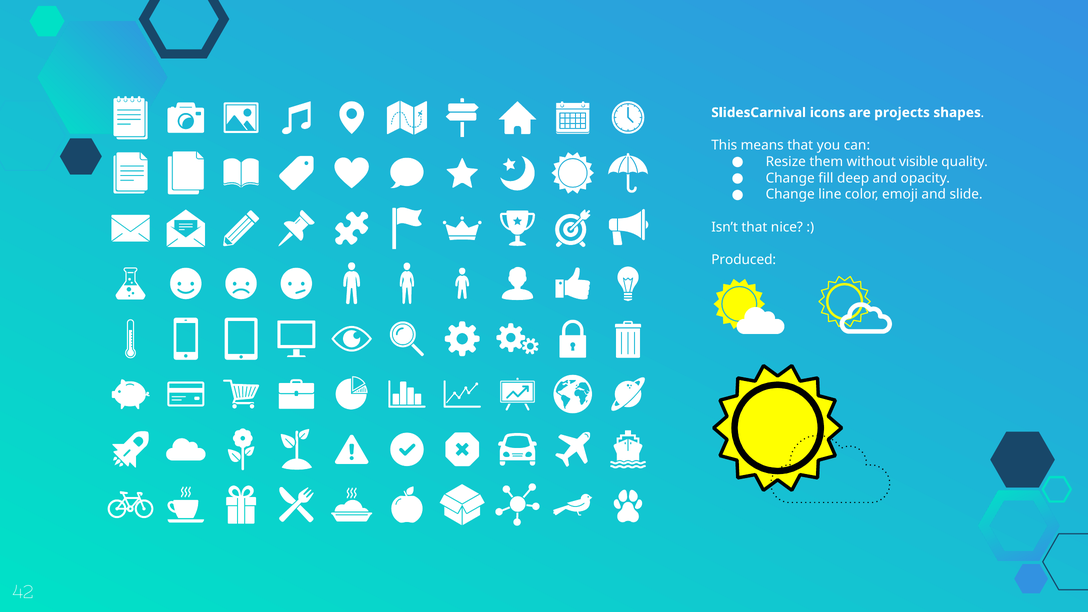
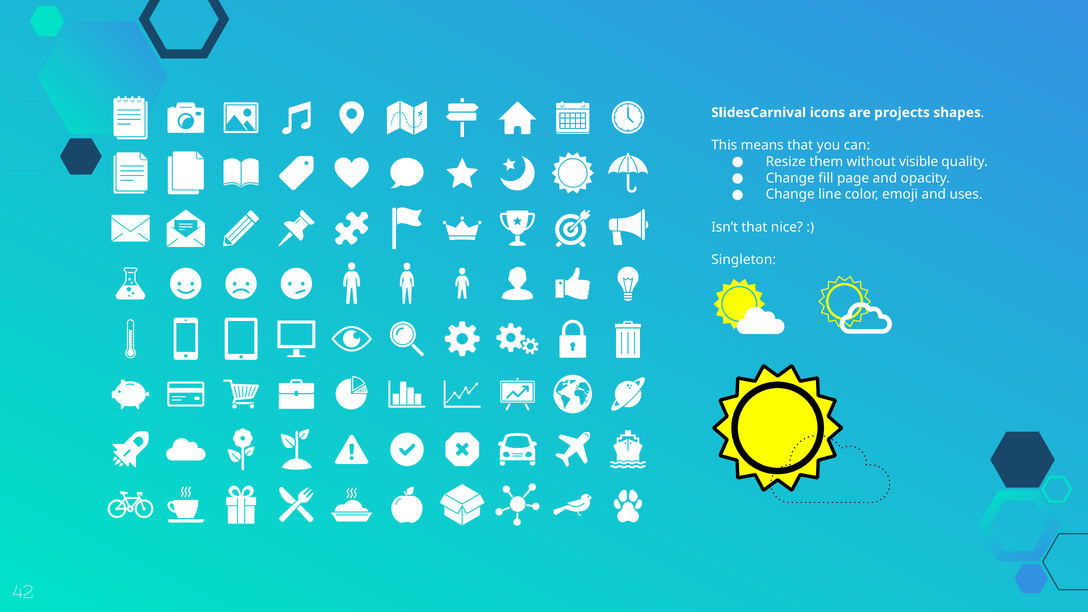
deep: deep -> page
slide: slide -> uses
Produced: Produced -> Singleton
